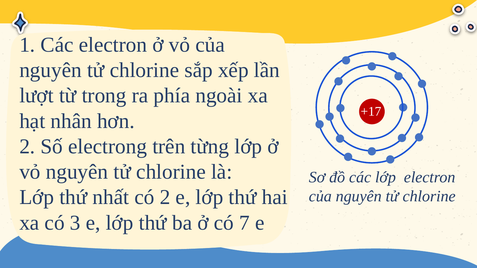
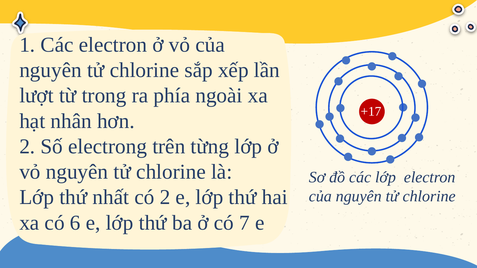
3: 3 -> 6
